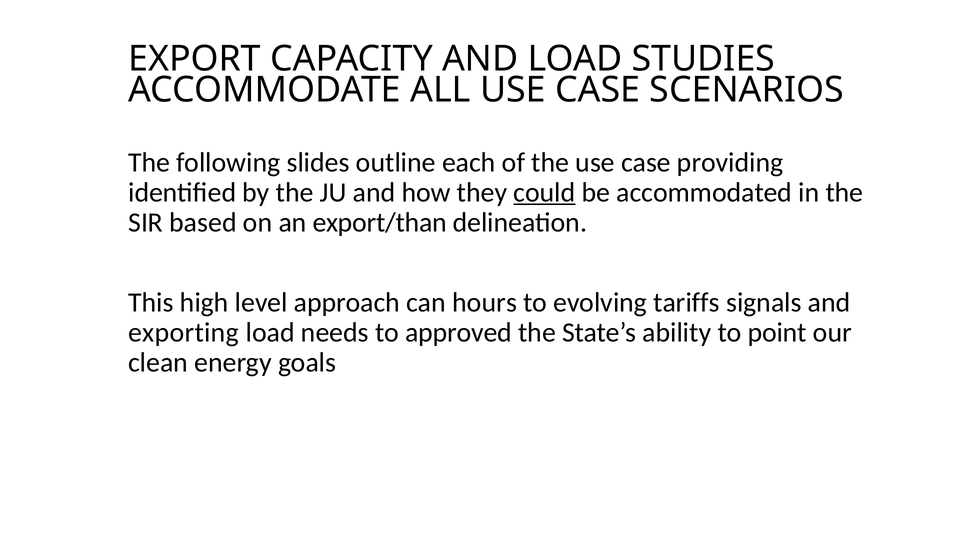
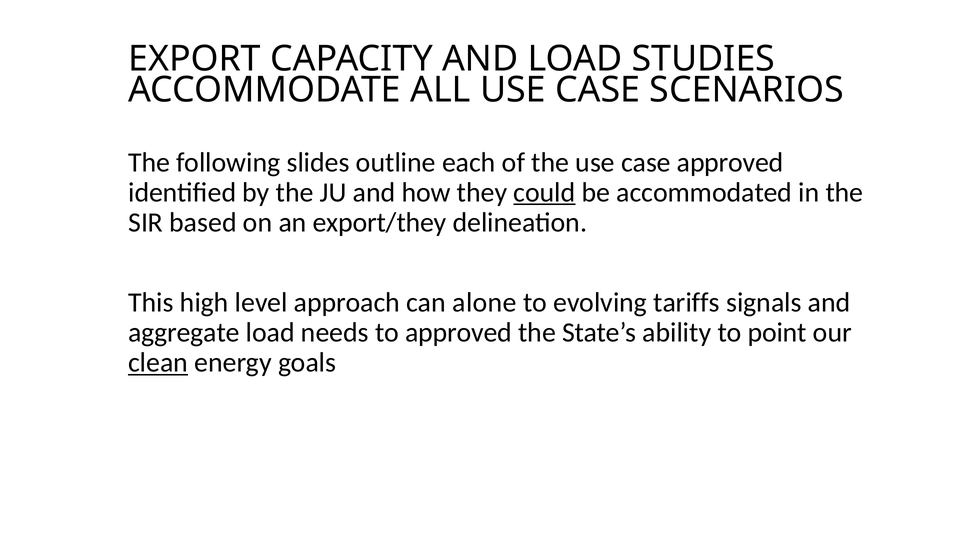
case providing: providing -> approved
export/than: export/than -> export/they
hours: hours -> alone
exporting: exporting -> aggregate
clean underline: none -> present
